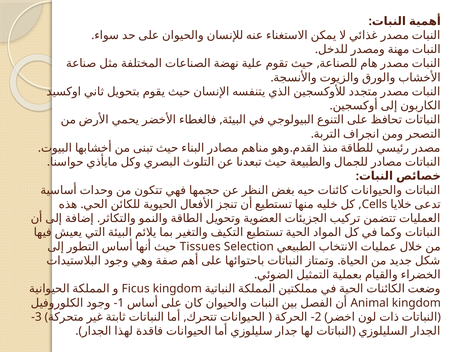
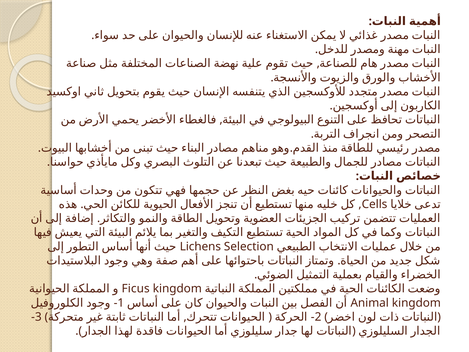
Tissues: Tissues -> Lichens
